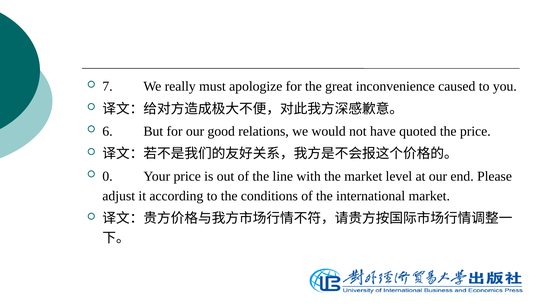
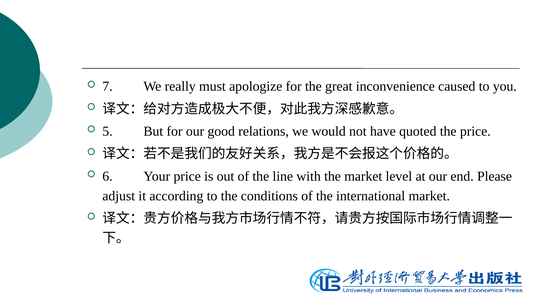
6: 6 -> 5
0: 0 -> 6
